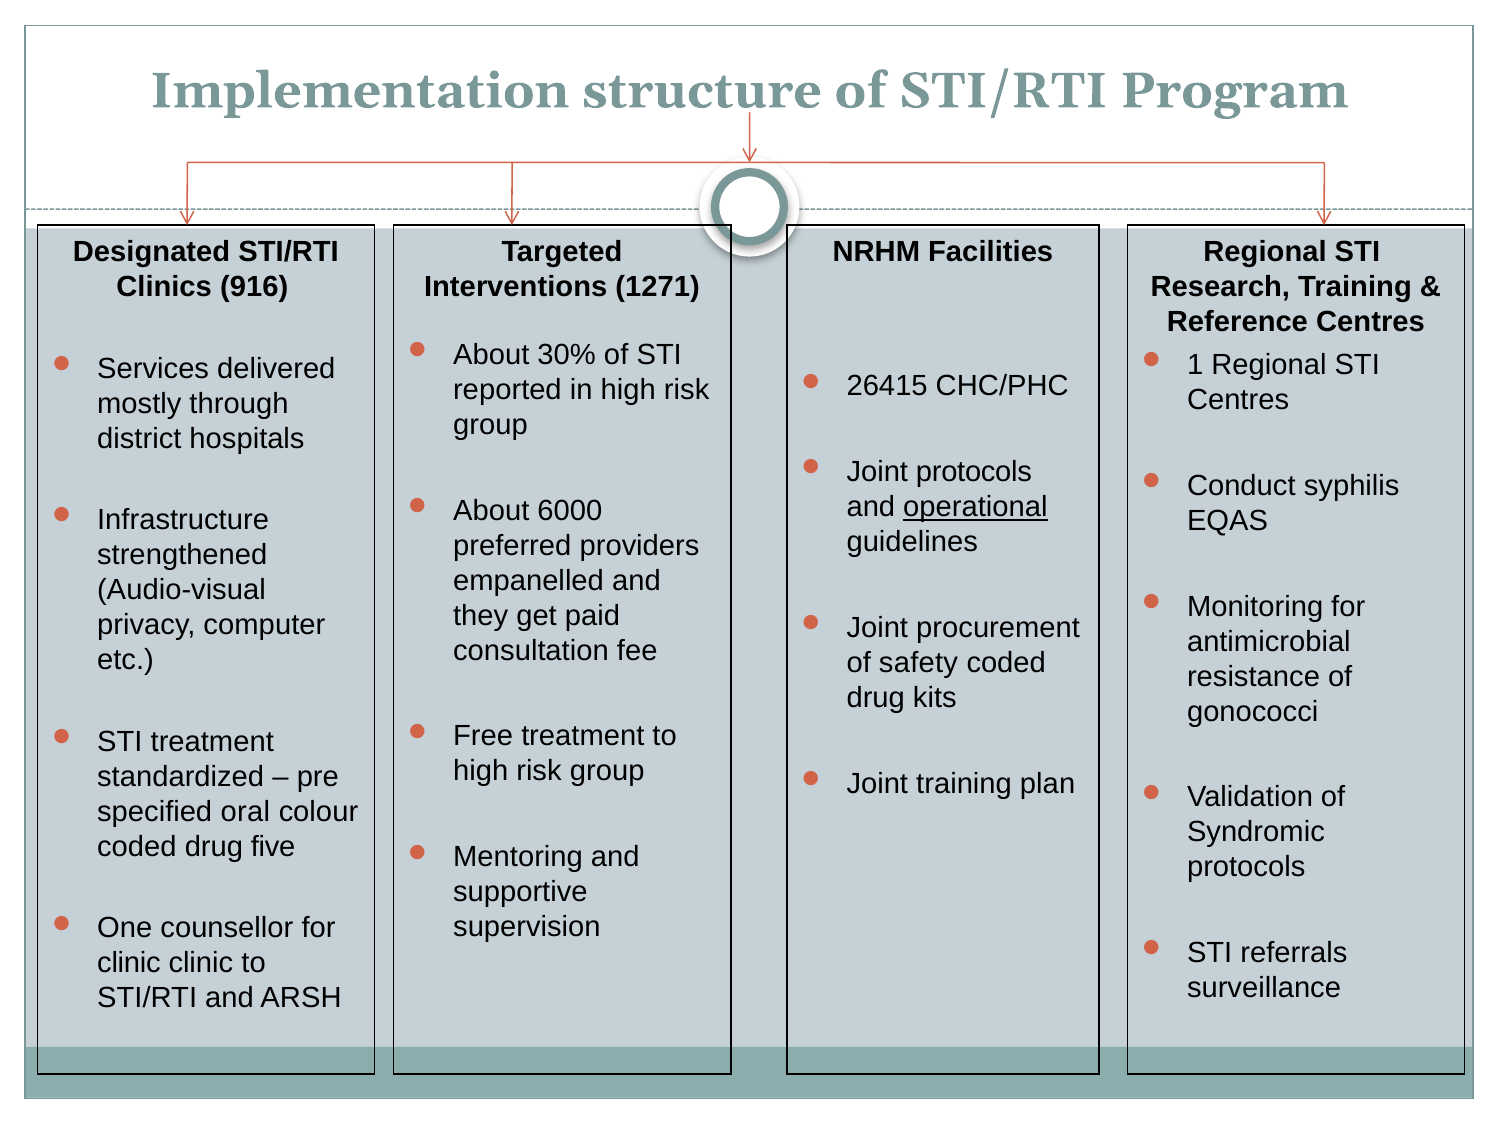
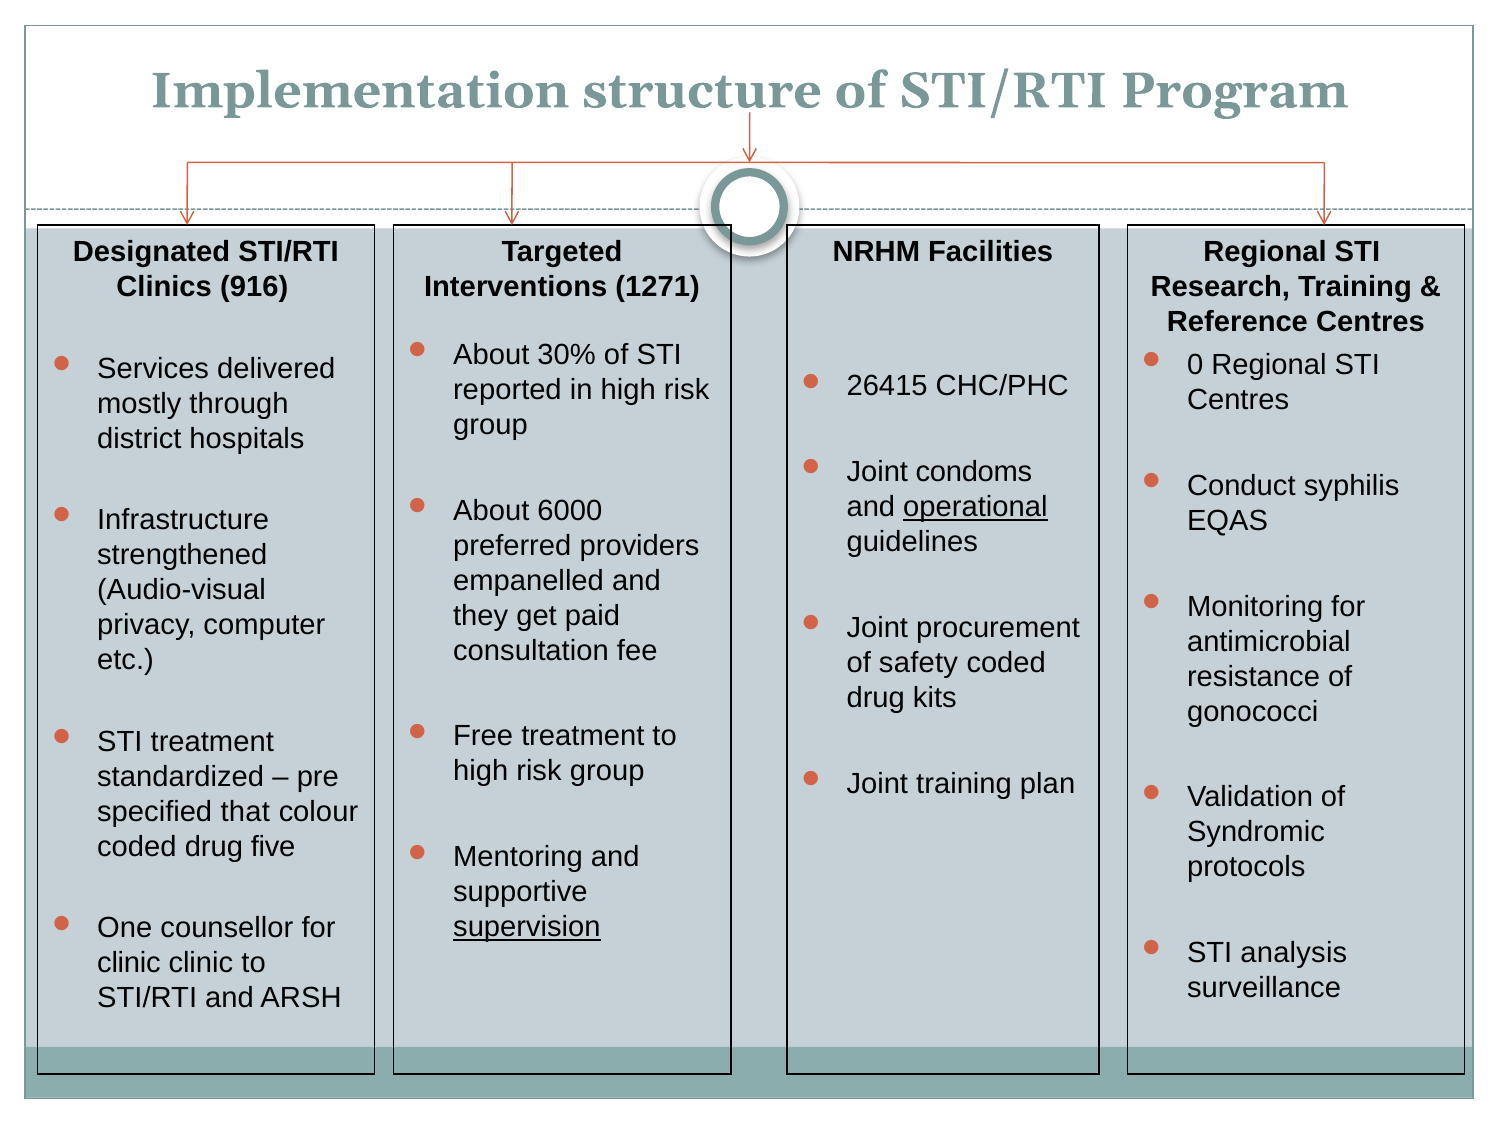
1: 1 -> 0
Joint protocols: protocols -> condoms
oral: oral -> that
supervision underline: none -> present
referrals: referrals -> analysis
